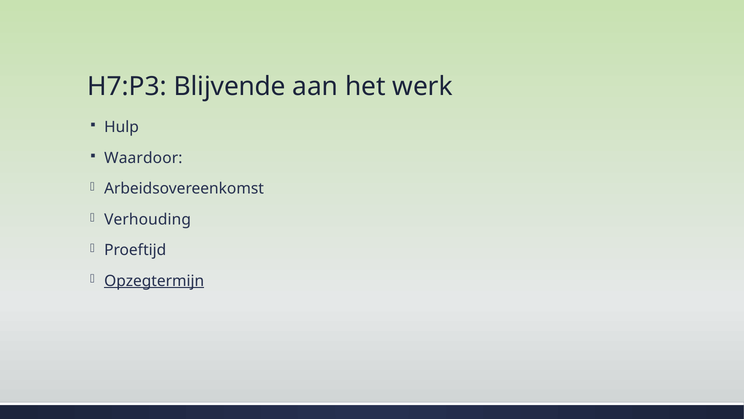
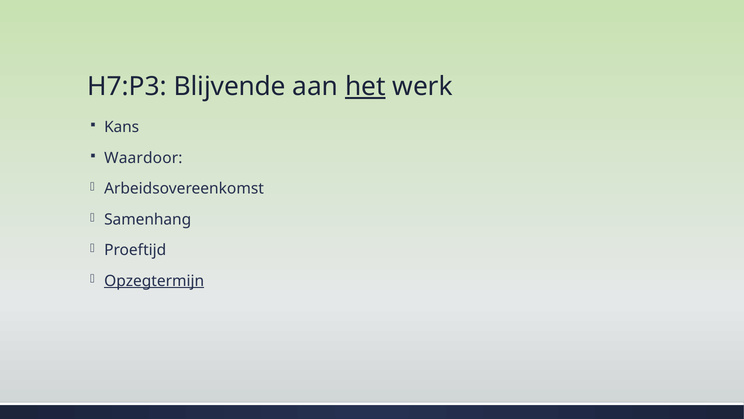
het underline: none -> present
Hulp: Hulp -> Kans
Verhouding: Verhouding -> Samenhang
